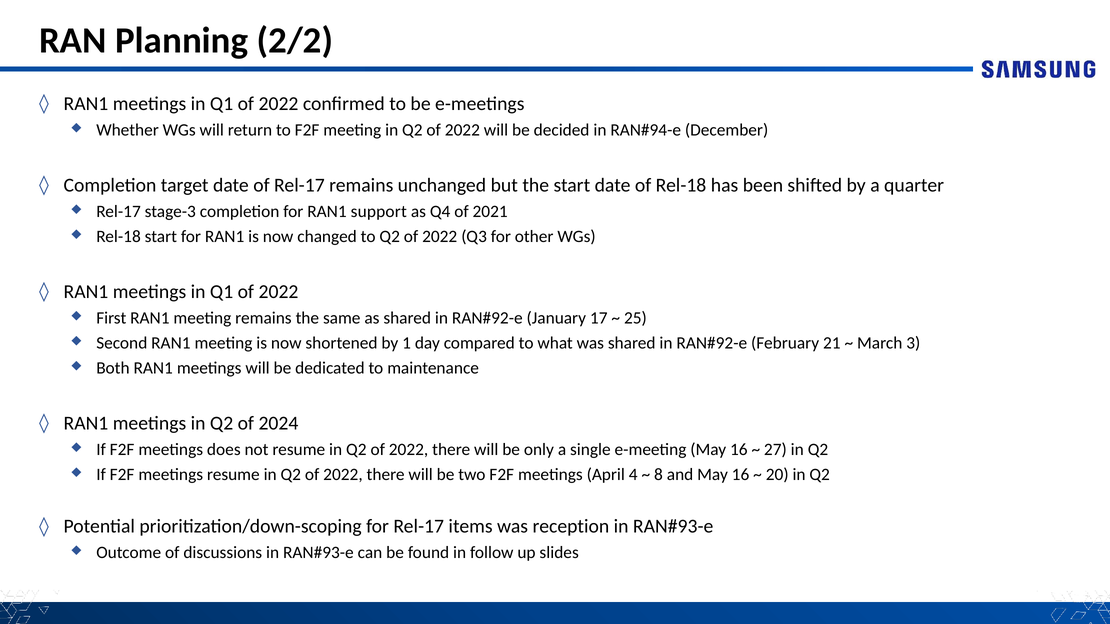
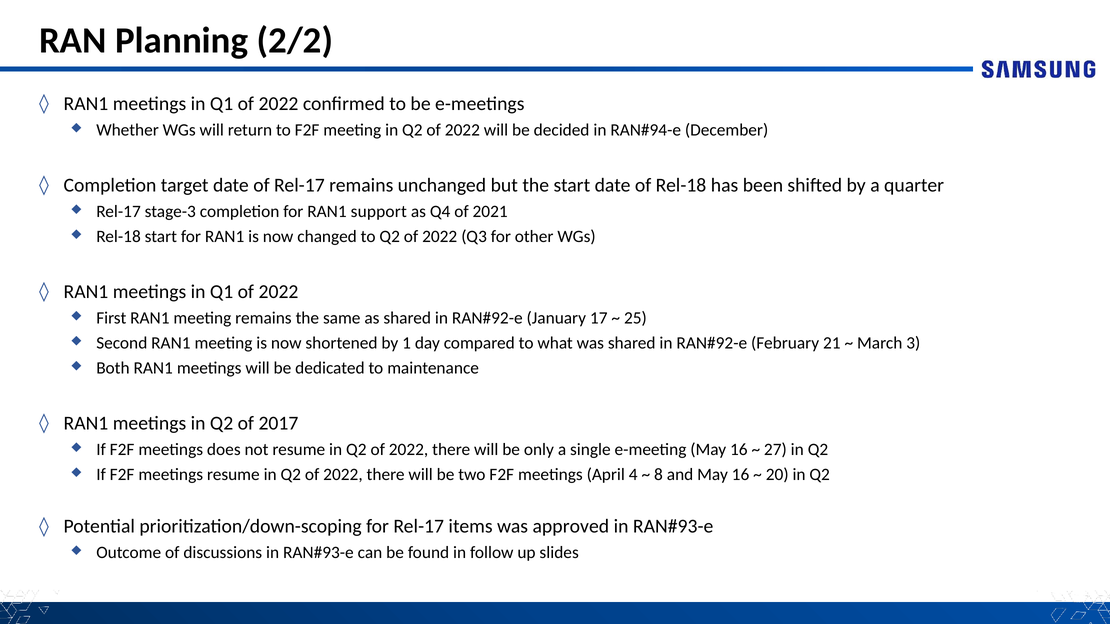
2024: 2024 -> 2017
reception: reception -> approved
